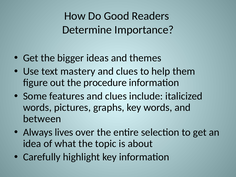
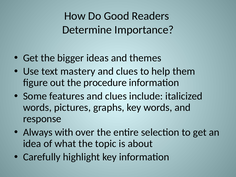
between: between -> response
lives: lives -> with
